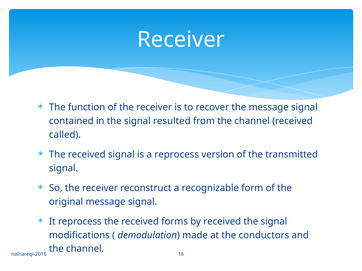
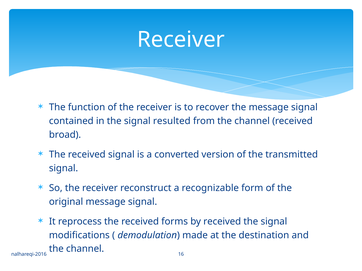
called: called -> broad
a reprocess: reprocess -> converted
conductors: conductors -> destination
